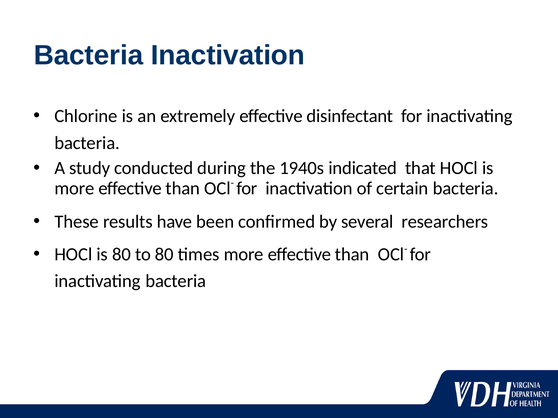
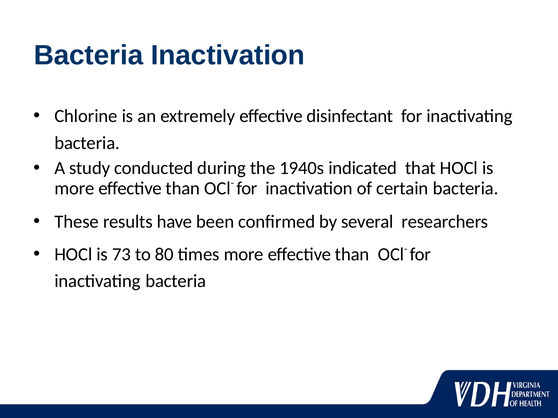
is 80: 80 -> 73
